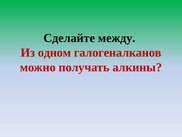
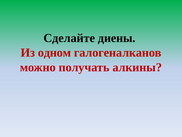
между: между -> диены
